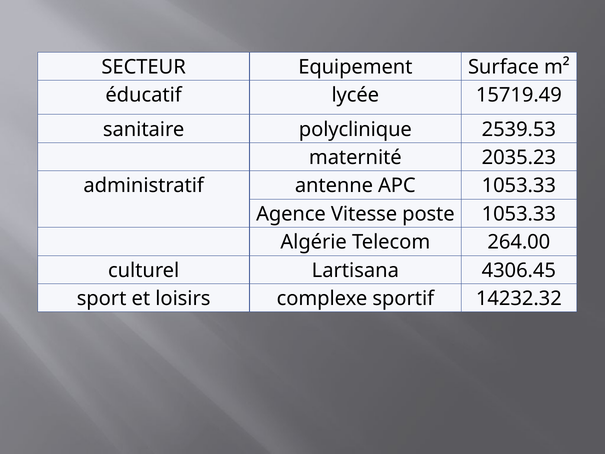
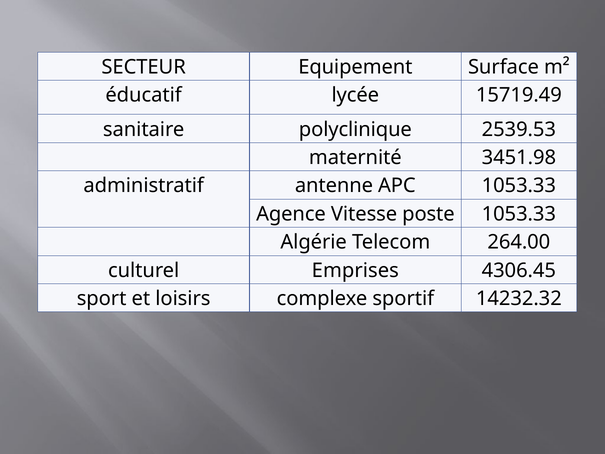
2035.23: 2035.23 -> 3451.98
Lartisana: Lartisana -> Emprises
